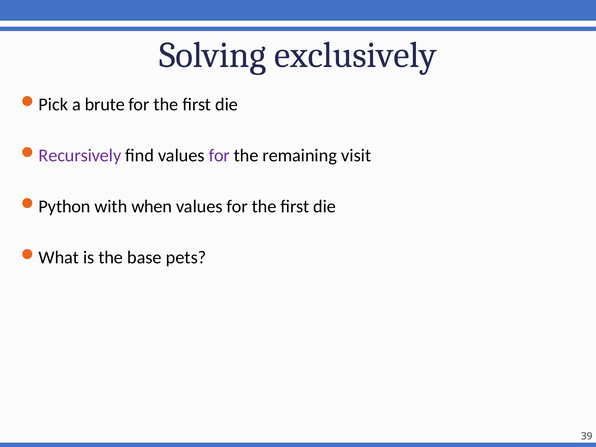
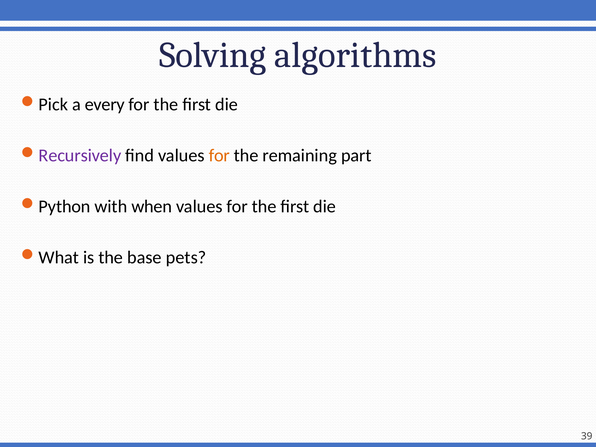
exclusively: exclusively -> algorithms
brute: brute -> every
for at (219, 156) colour: purple -> orange
visit: visit -> part
